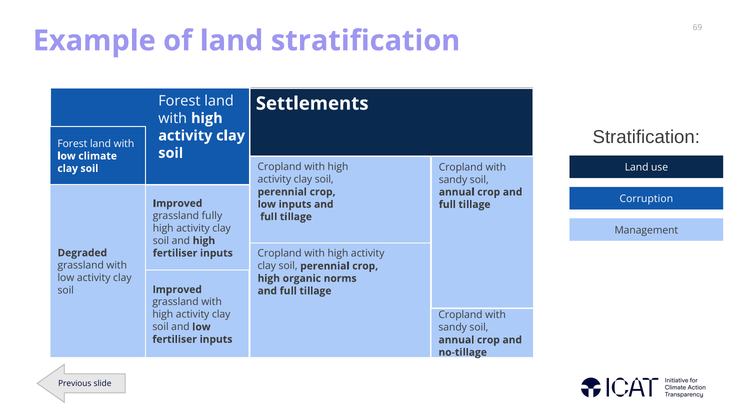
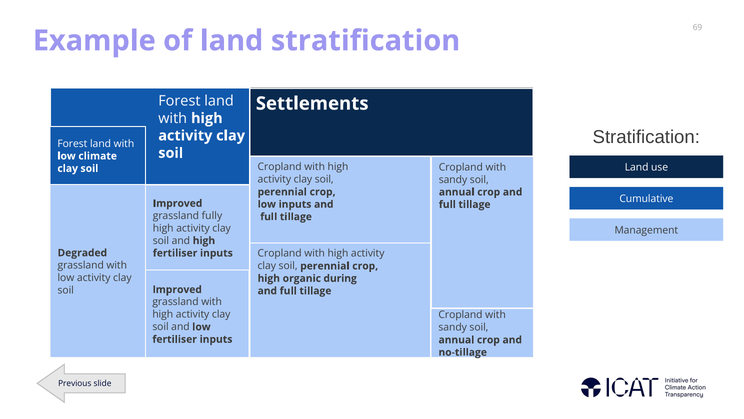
Corruption: Corruption -> Cumulative
norms: norms -> during
